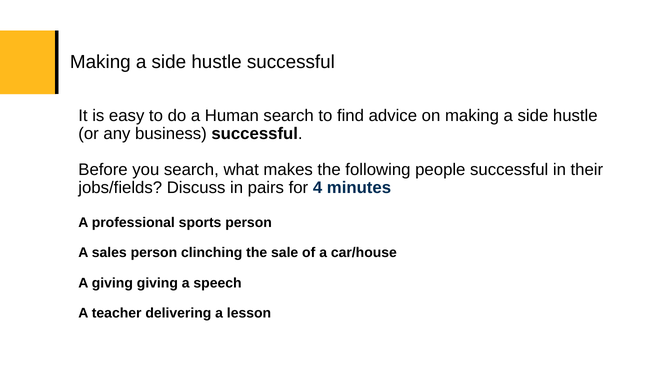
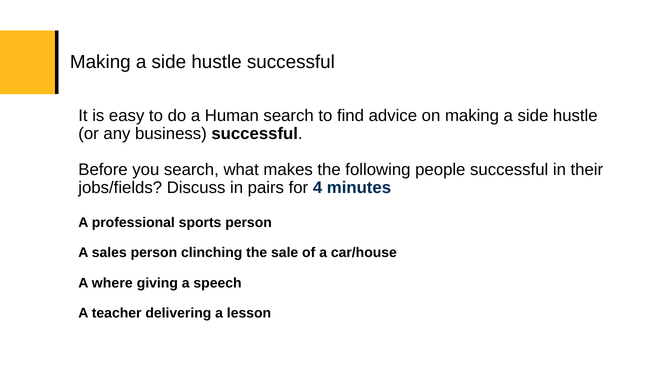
A giving: giving -> where
